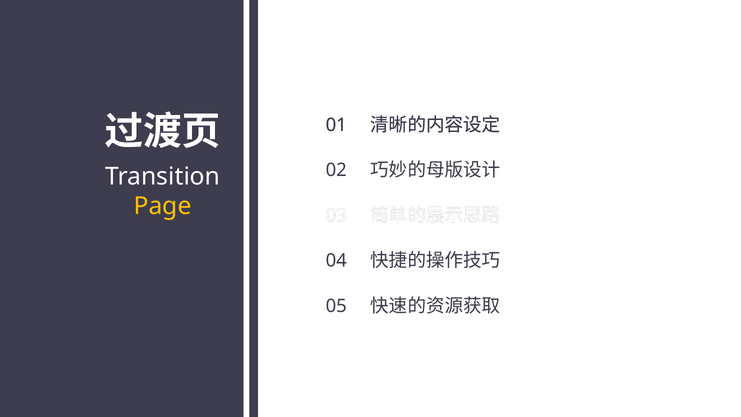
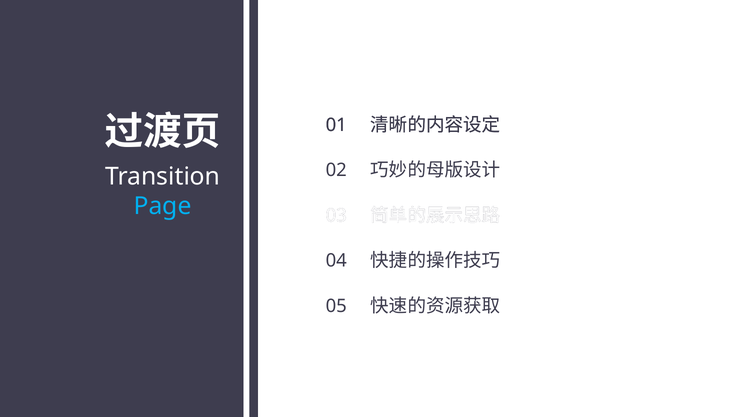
Page colour: yellow -> light blue
